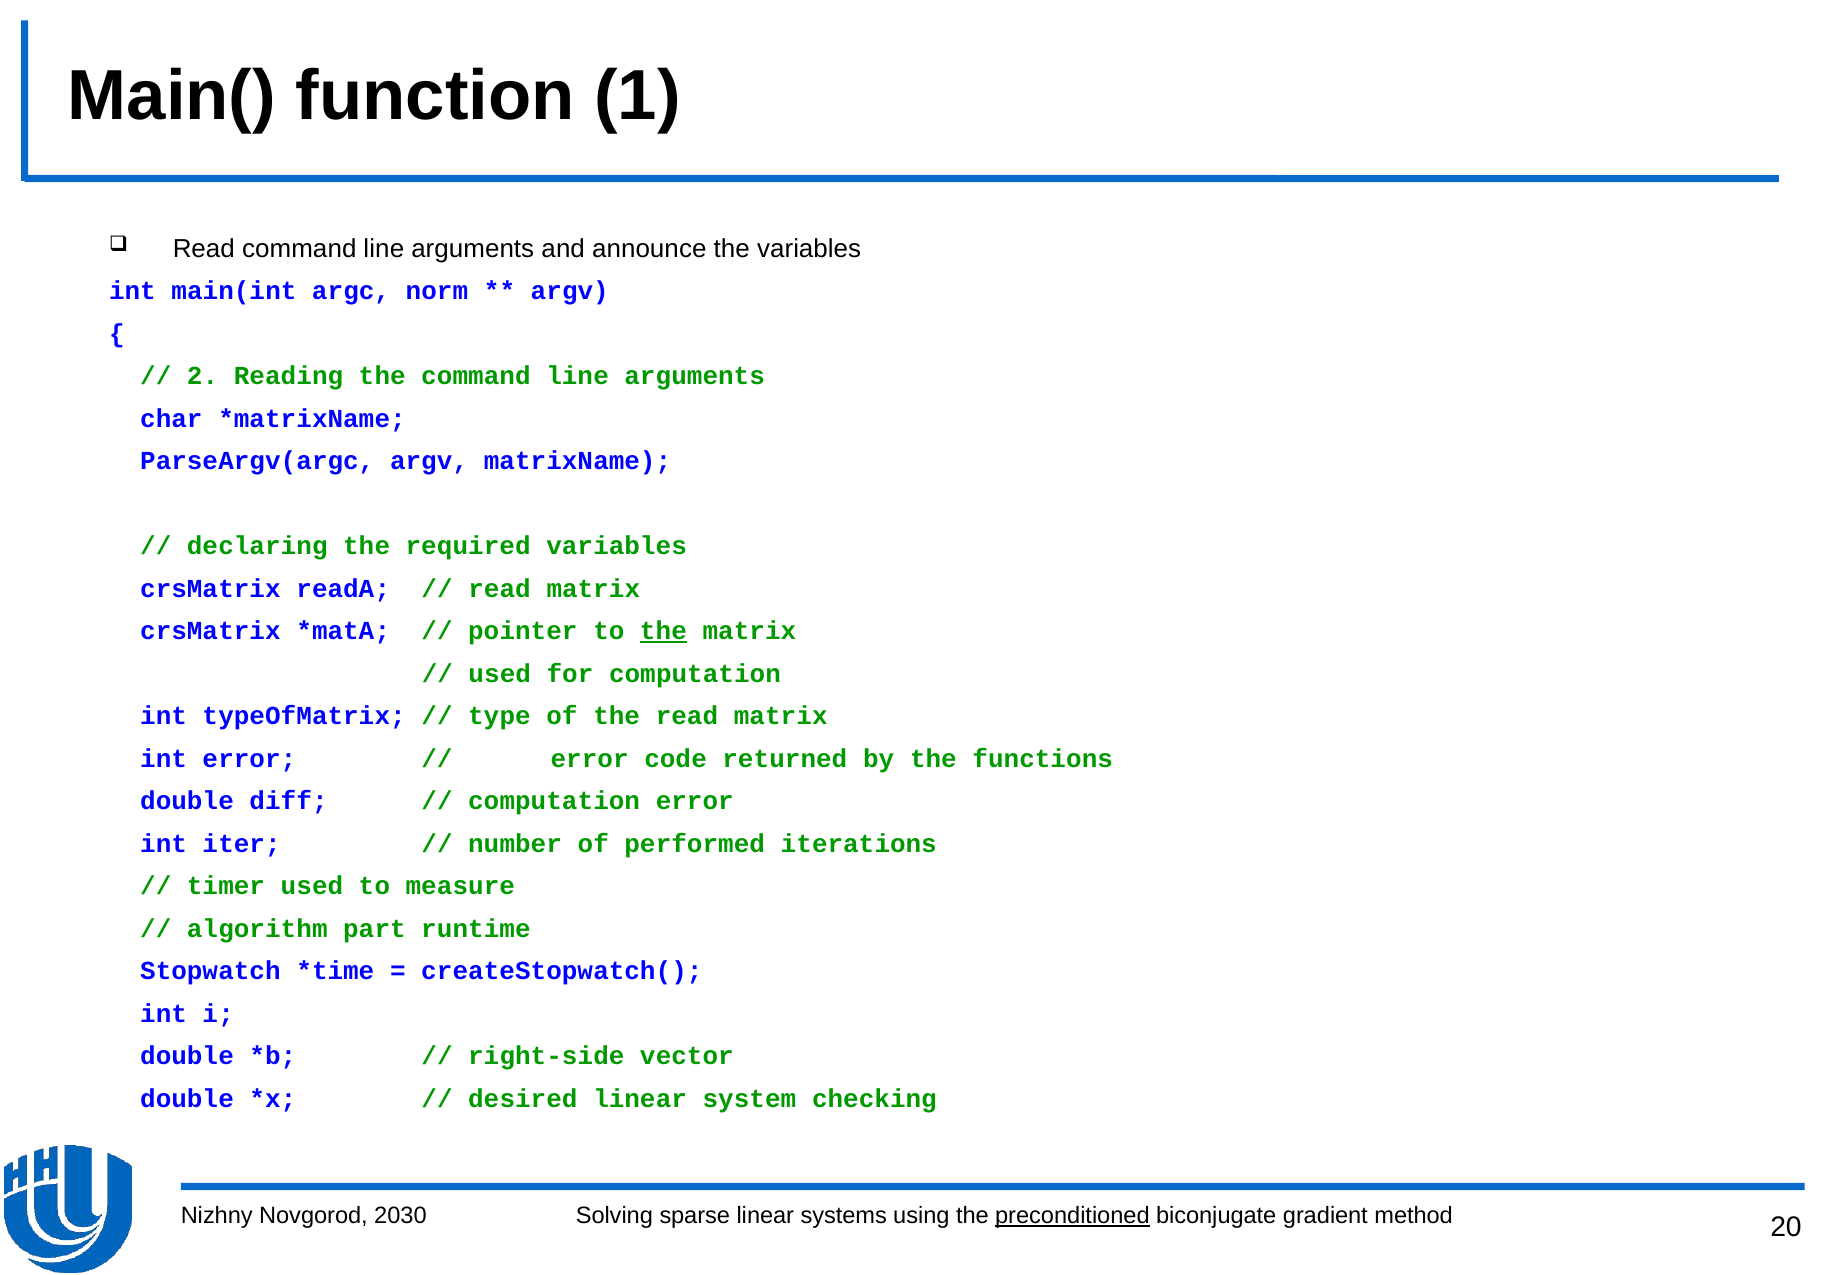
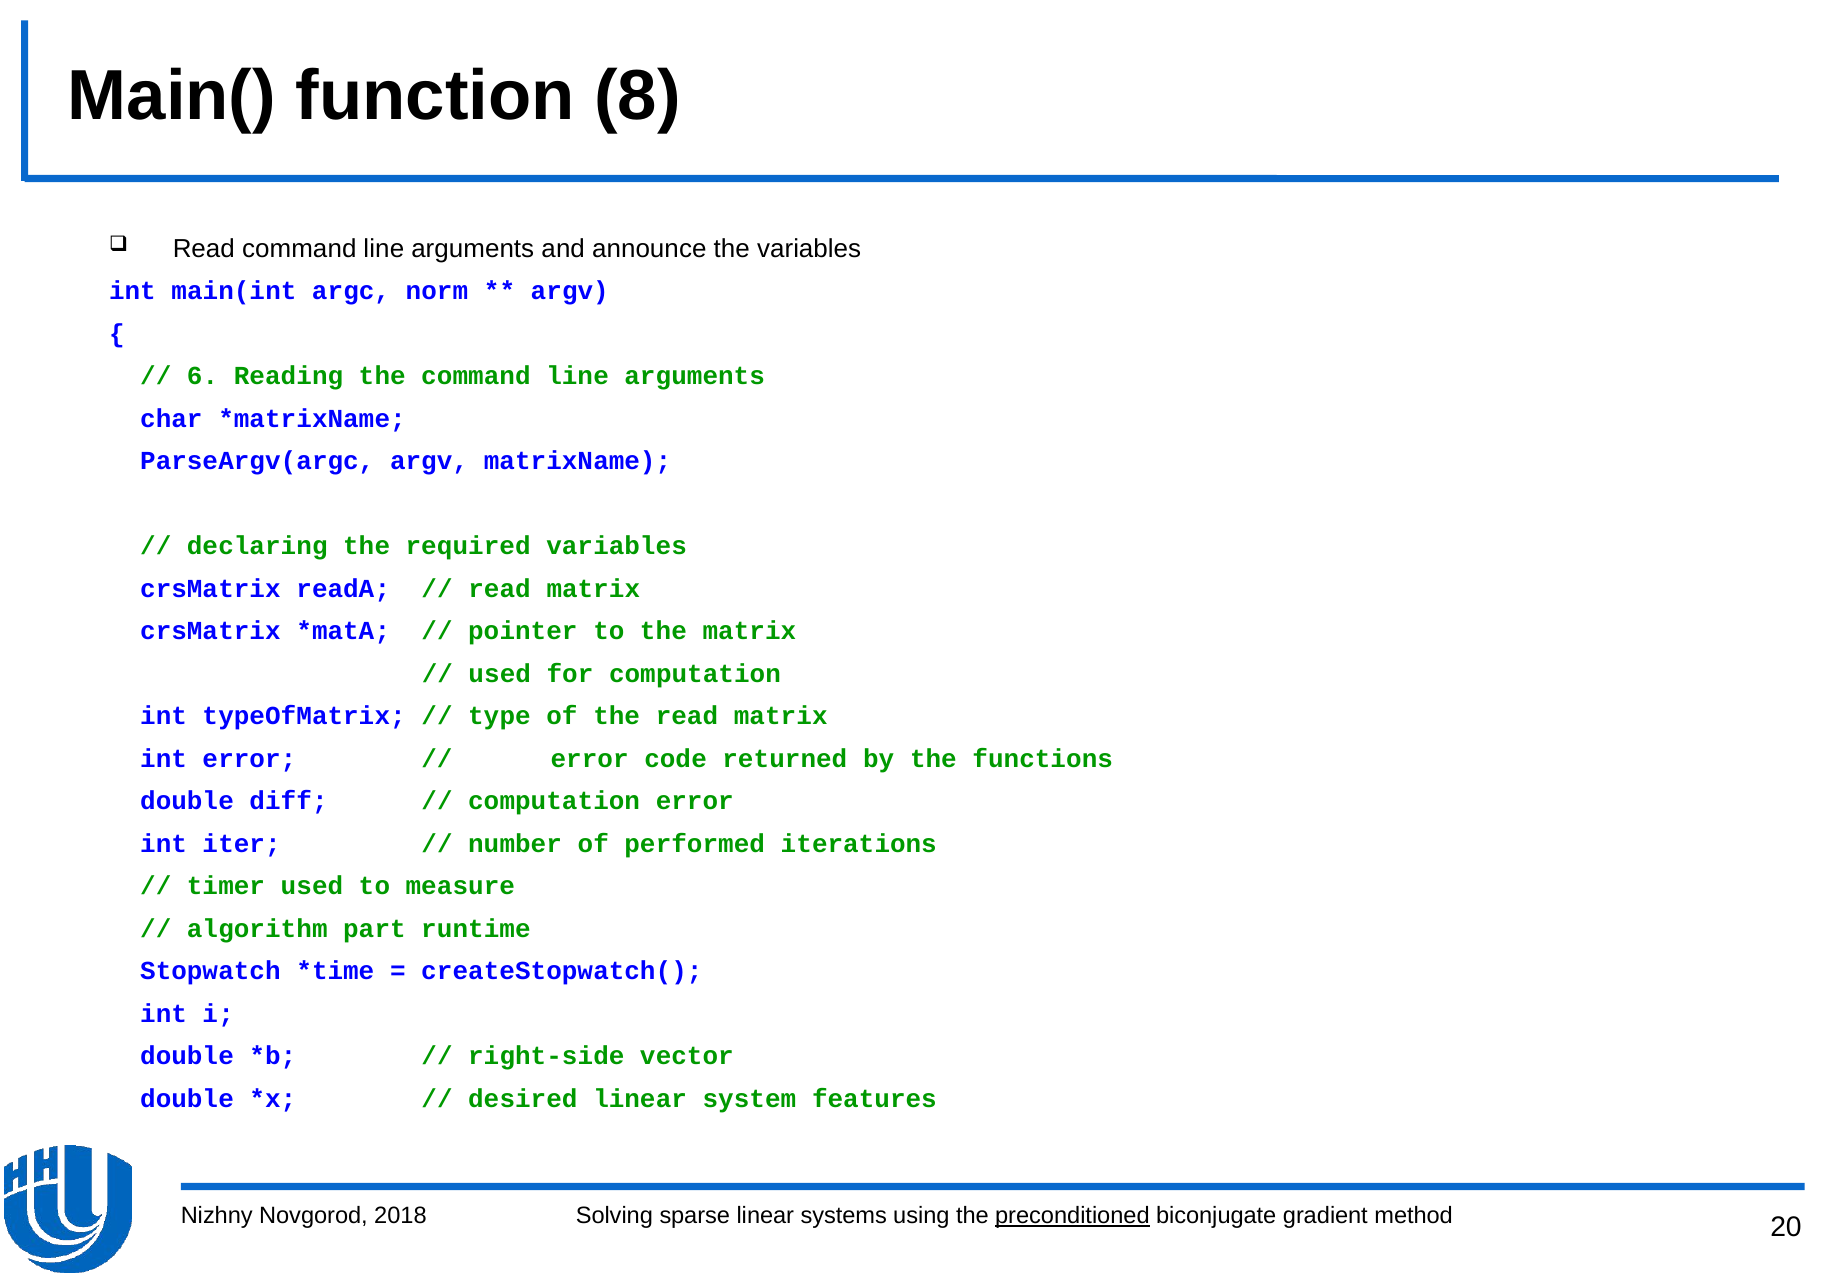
1: 1 -> 8
2: 2 -> 6
the at (663, 631) underline: present -> none
checking: checking -> features
2030: 2030 -> 2018
